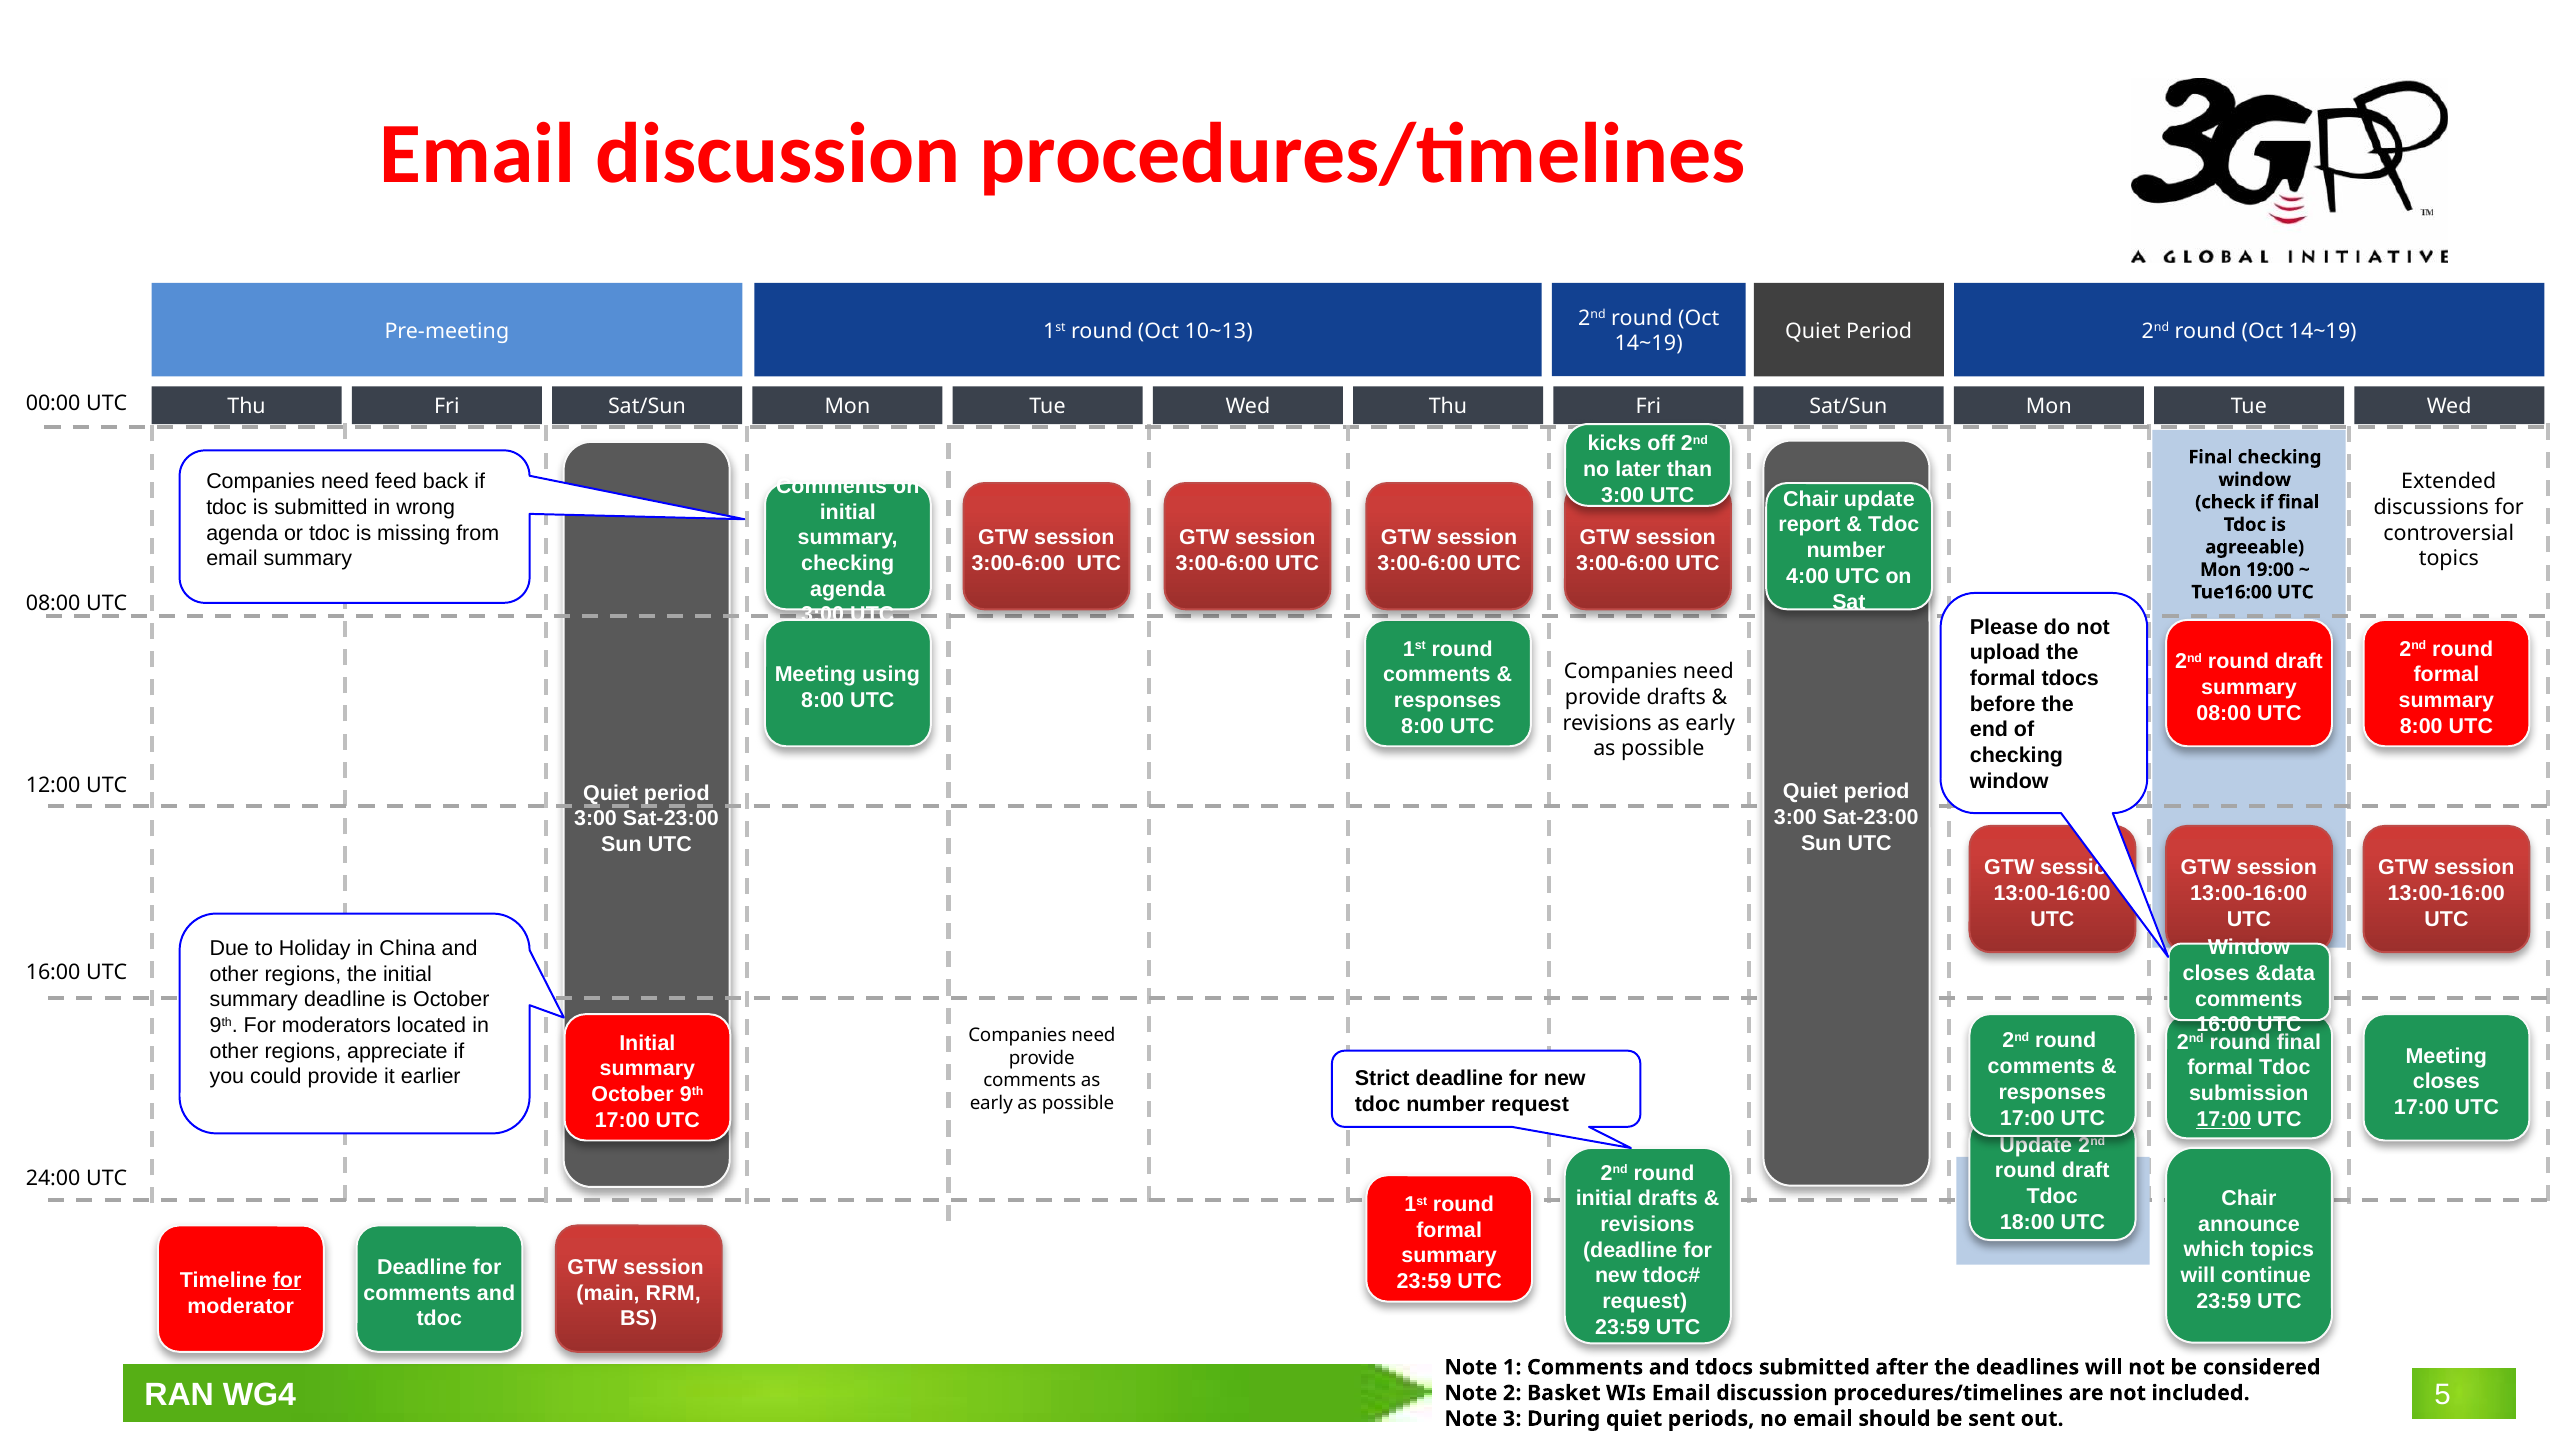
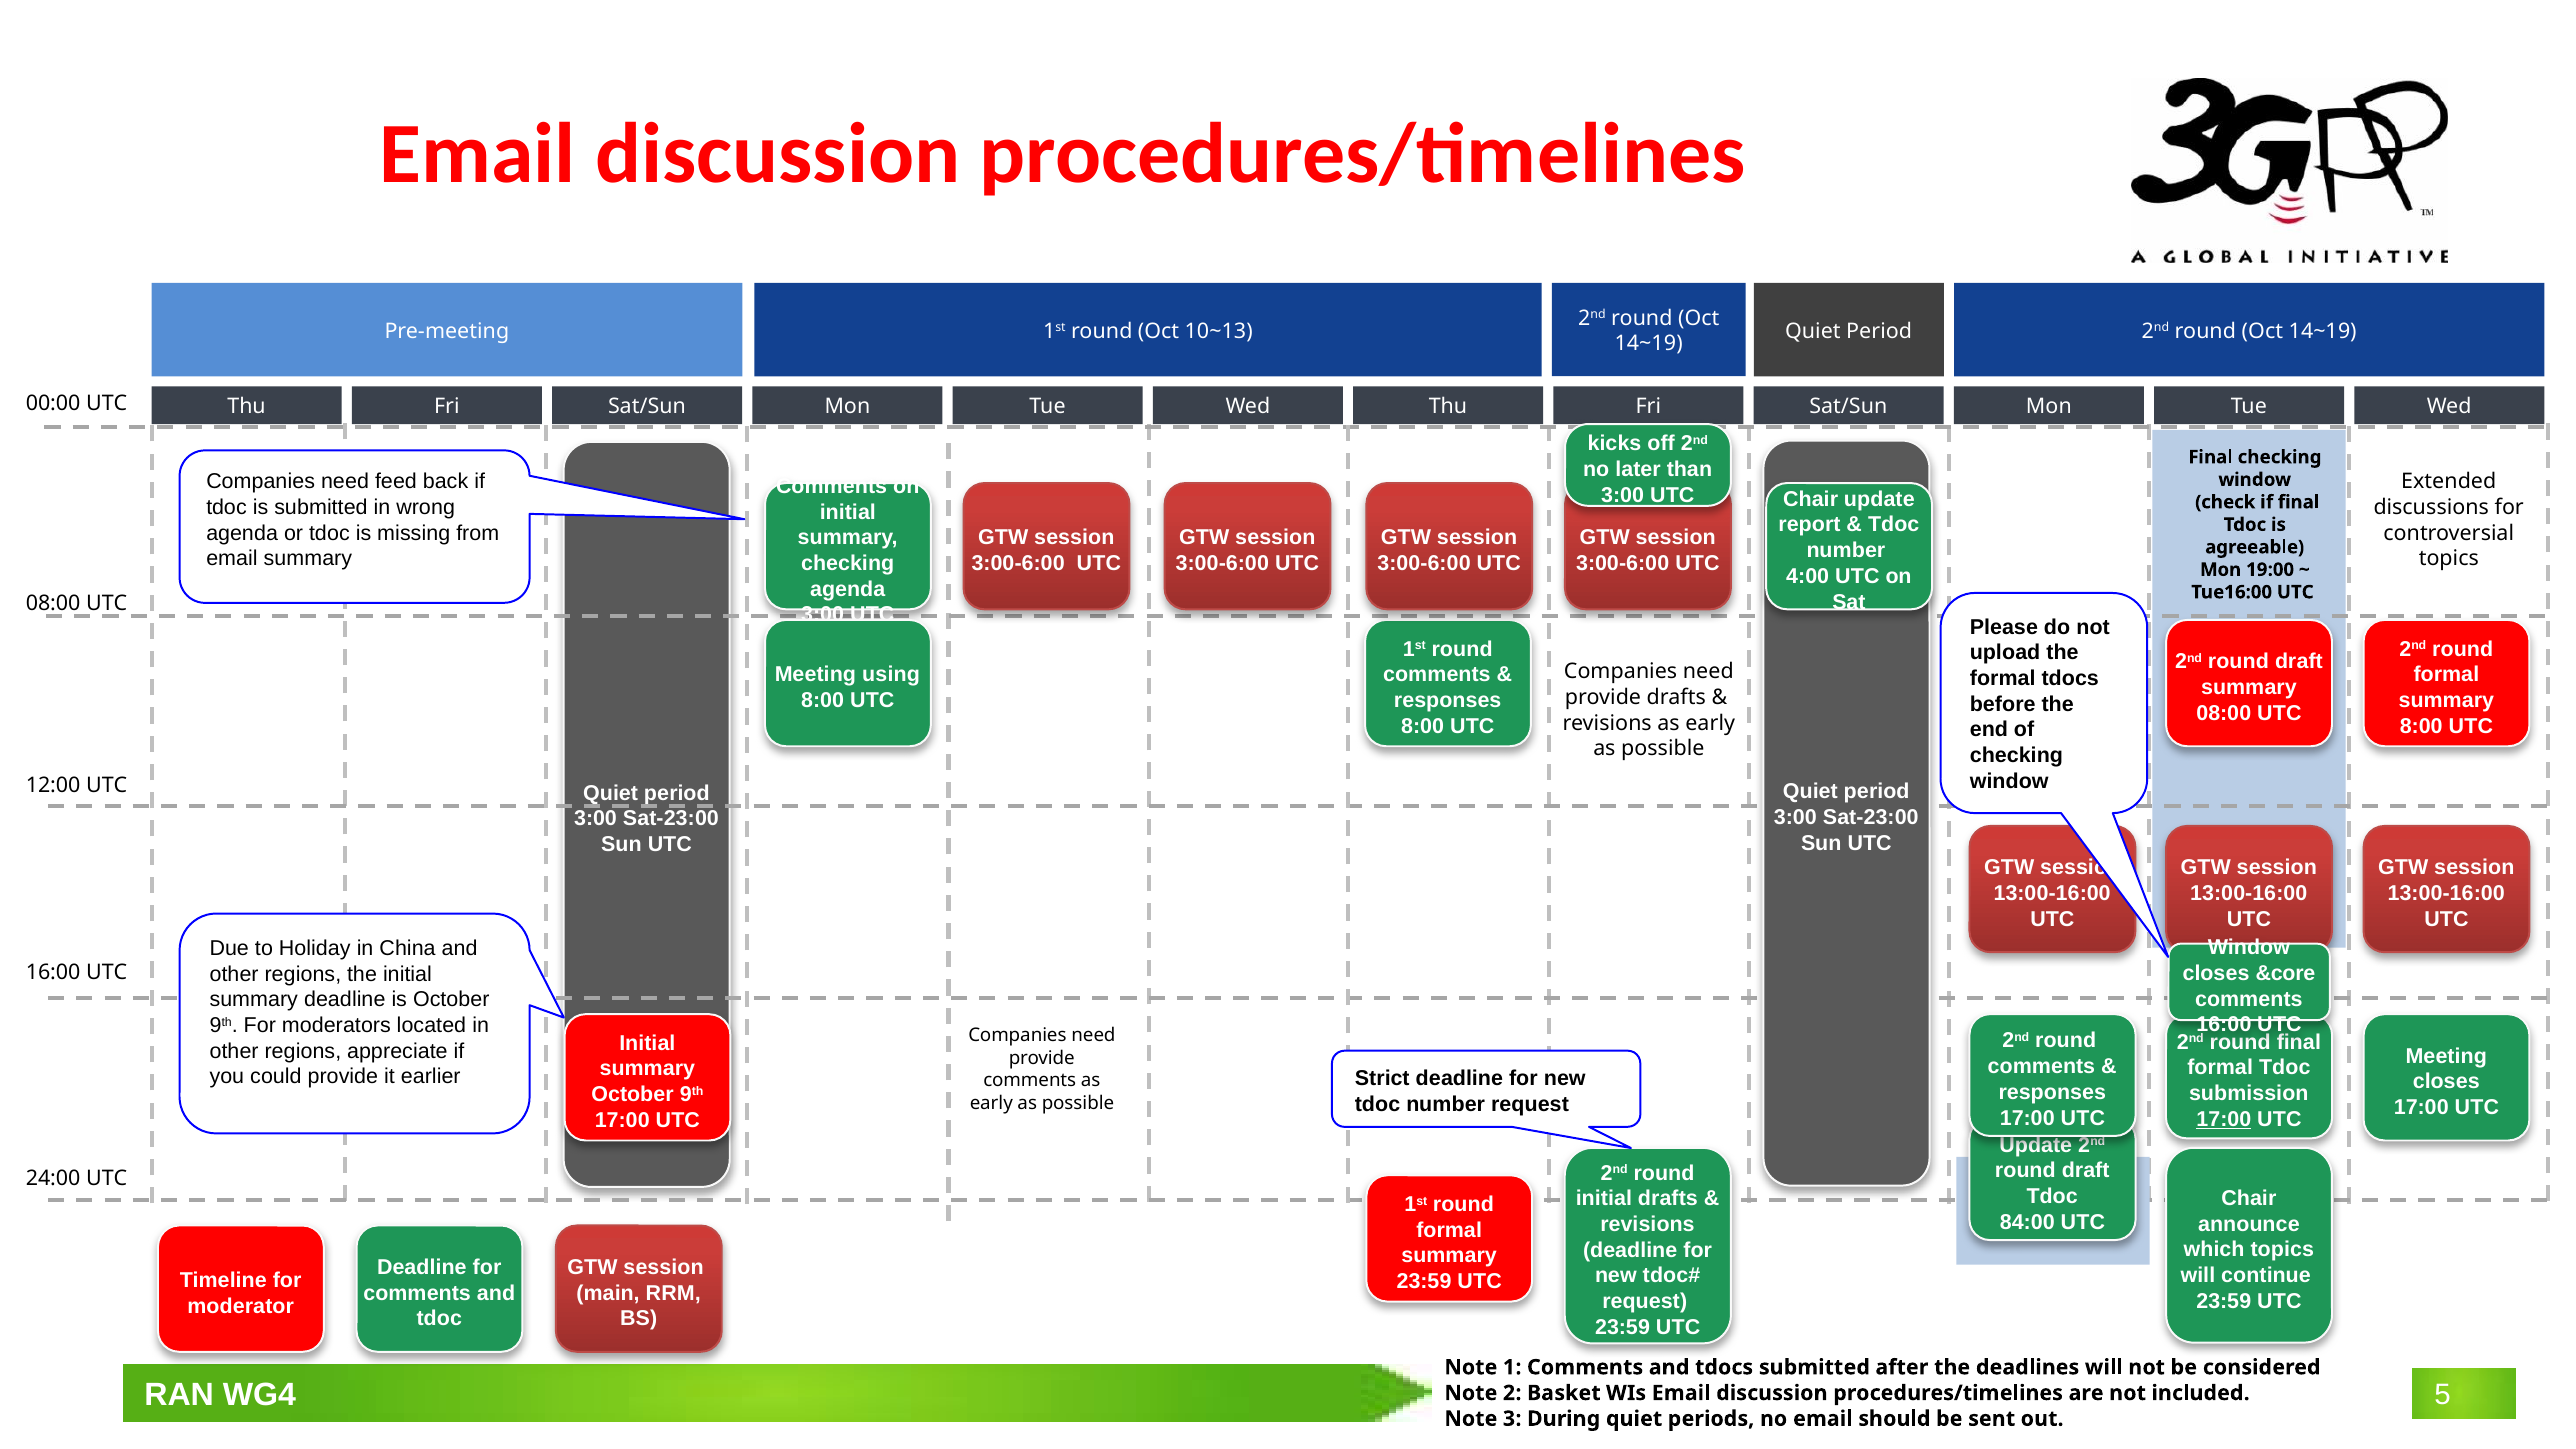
&data: &data -> &core
18:00: 18:00 -> 84:00
for at (287, 1280) underline: present -> none
